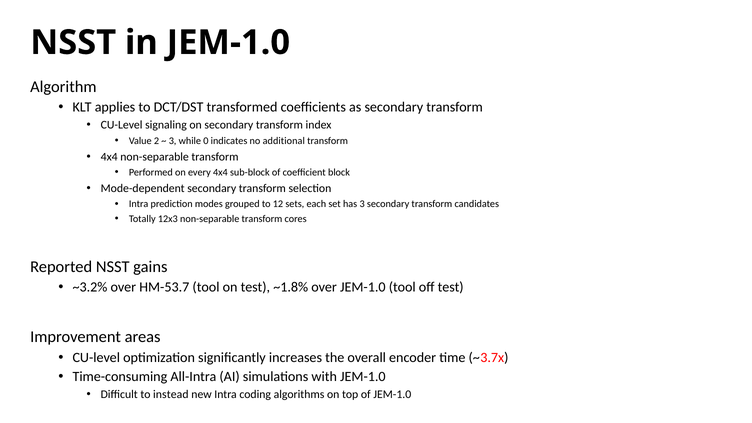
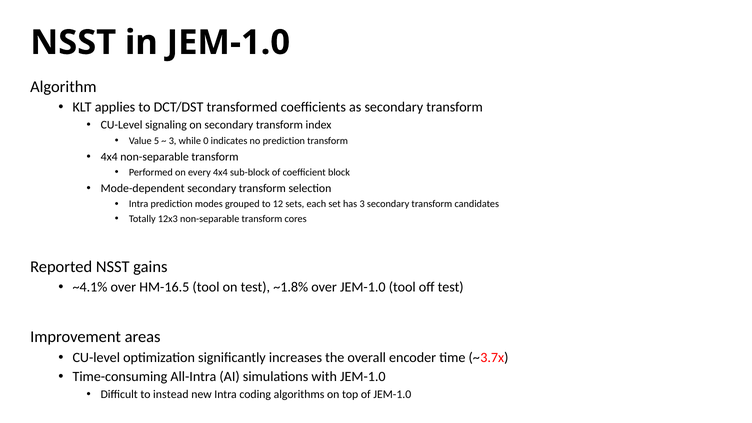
2: 2 -> 5
no additional: additional -> prediction
~3.2%: ~3.2% -> ~4.1%
HM-53.7: HM-53.7 -> HM-16.5
